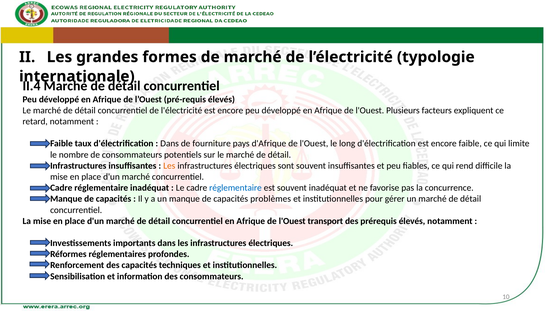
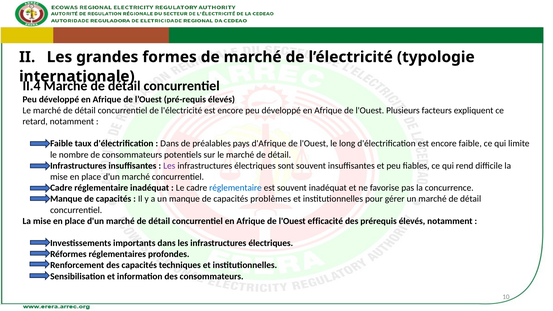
fourniture: fourniture -> préalables
Les at (169, 166) colour: orange -> purple
transport: transport -> efficacité
